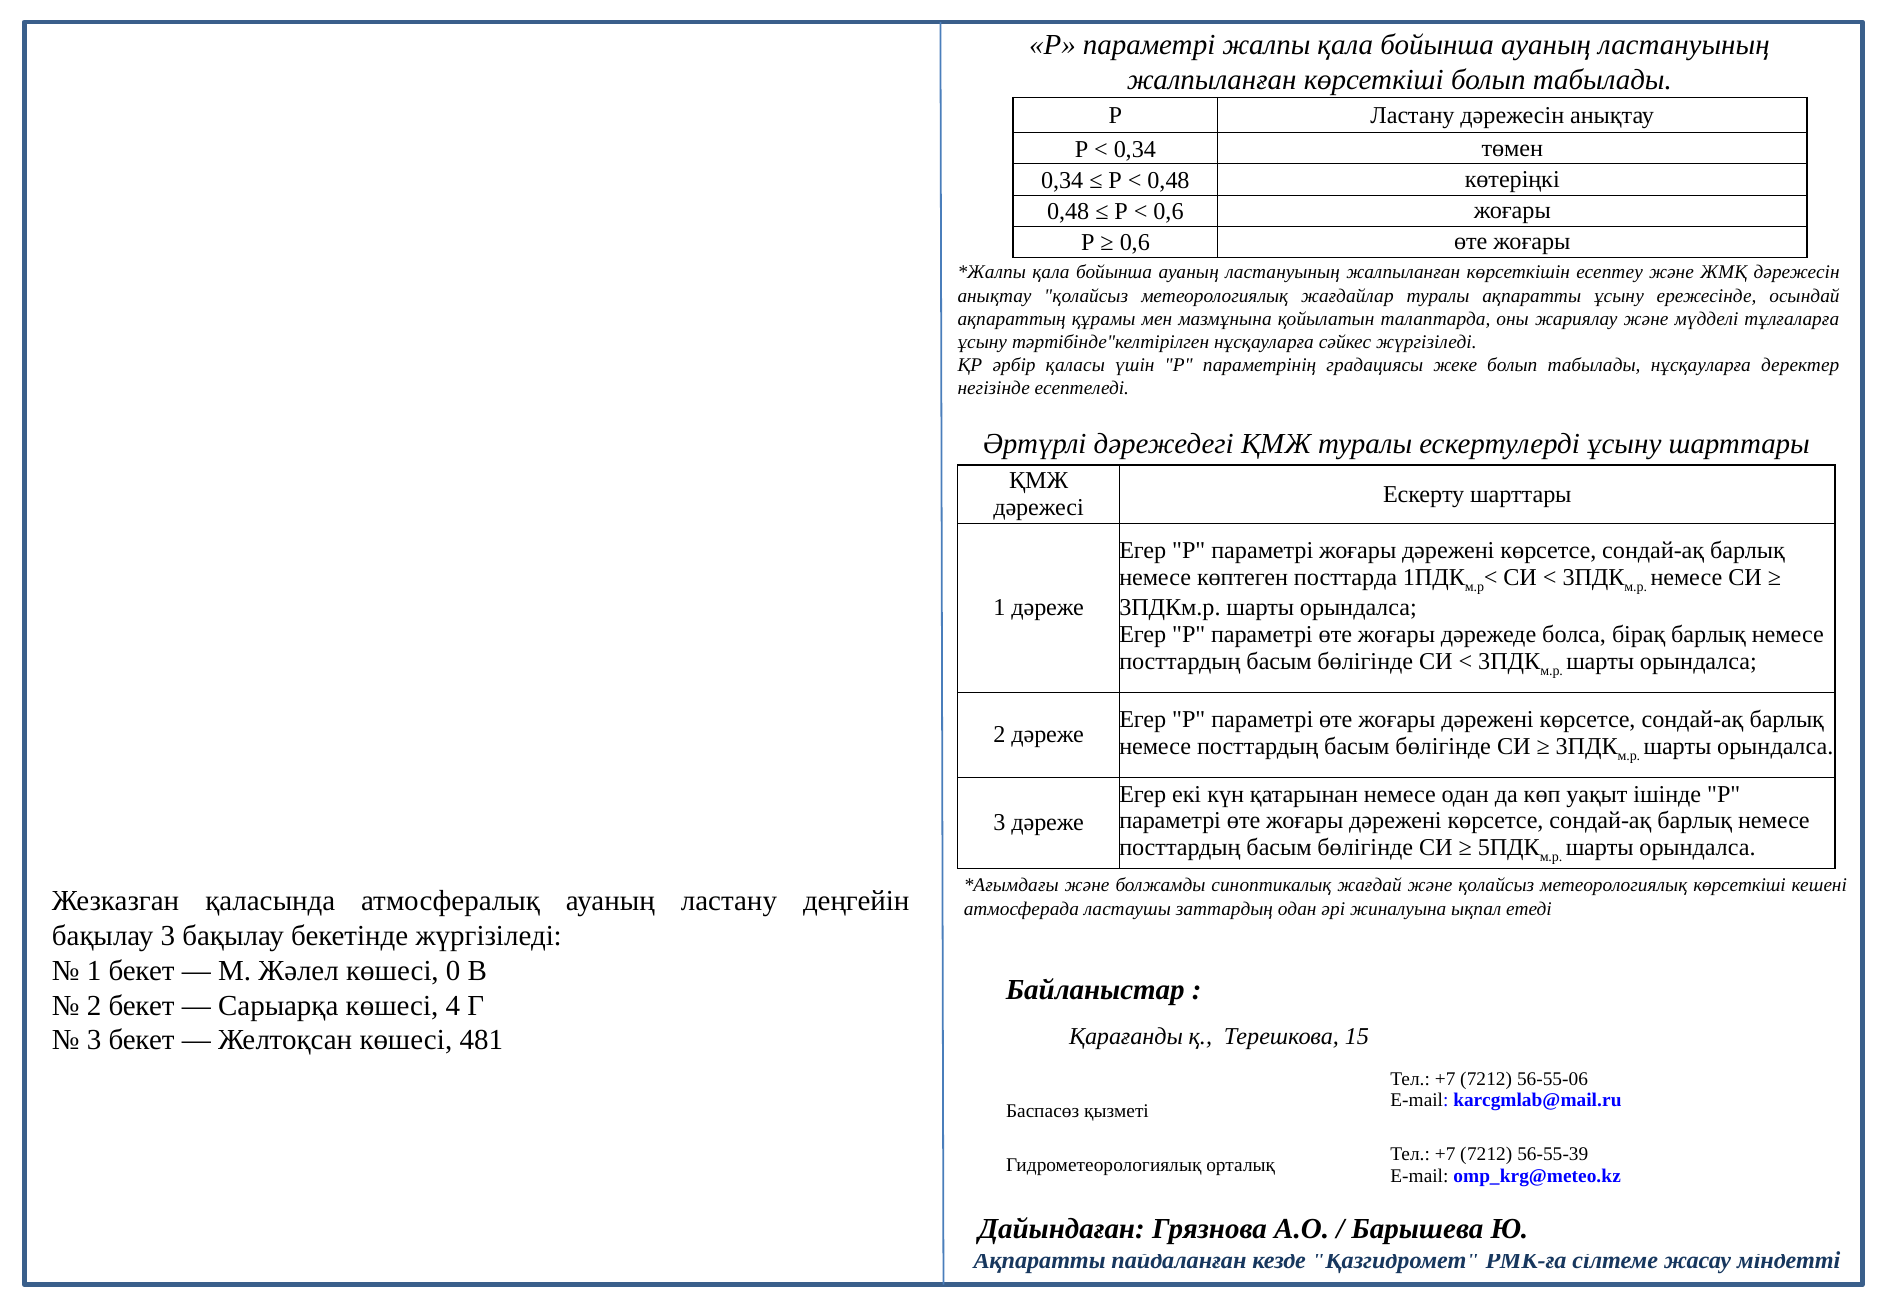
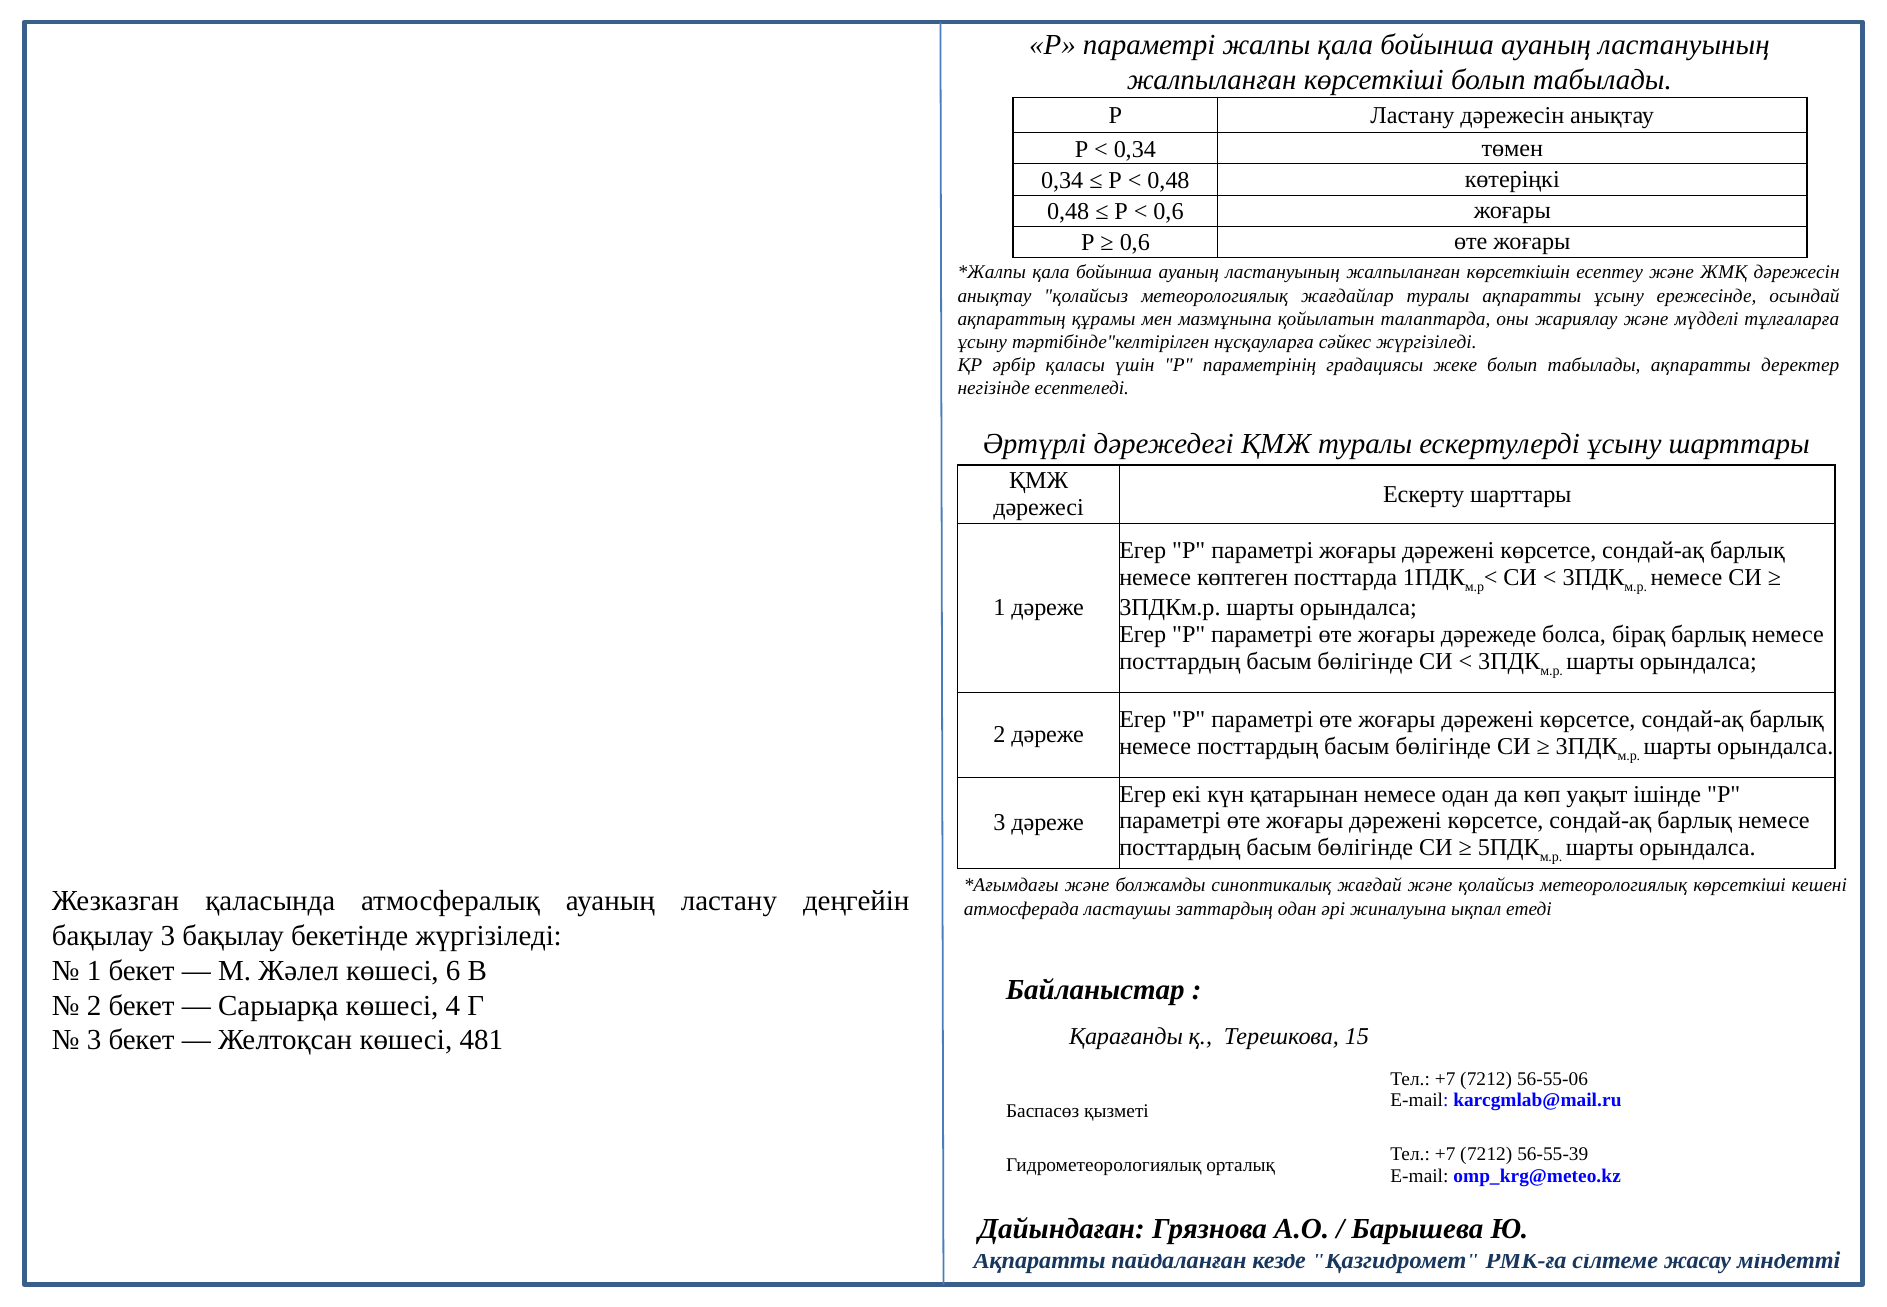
табылады нұсқауларға: нұсқауларға -> ақпаратты
0: 0 -> 6
